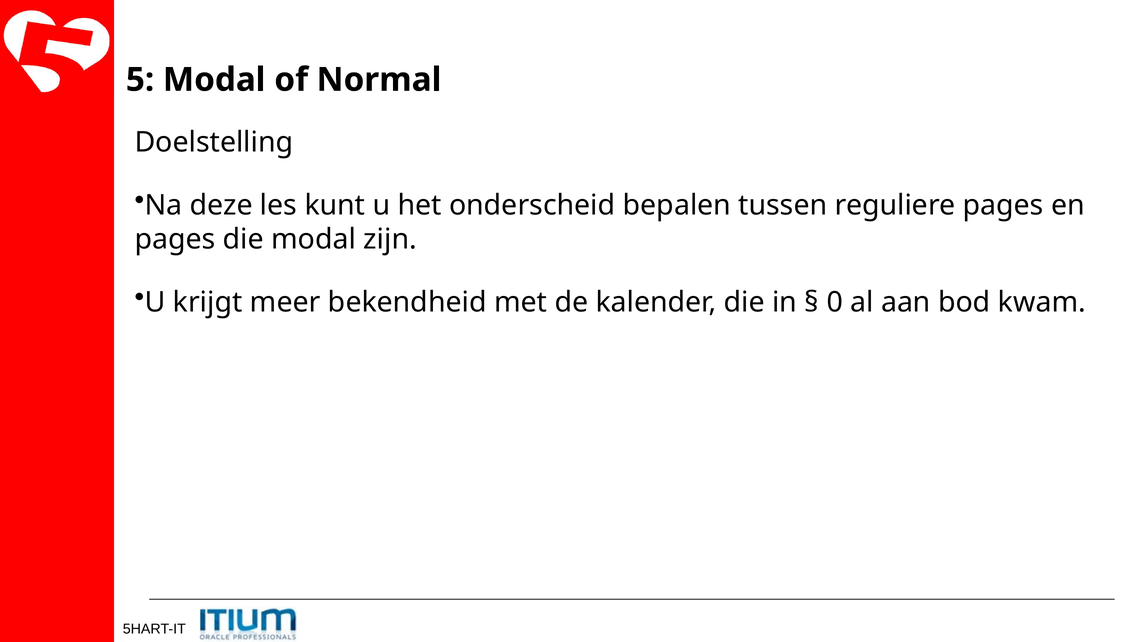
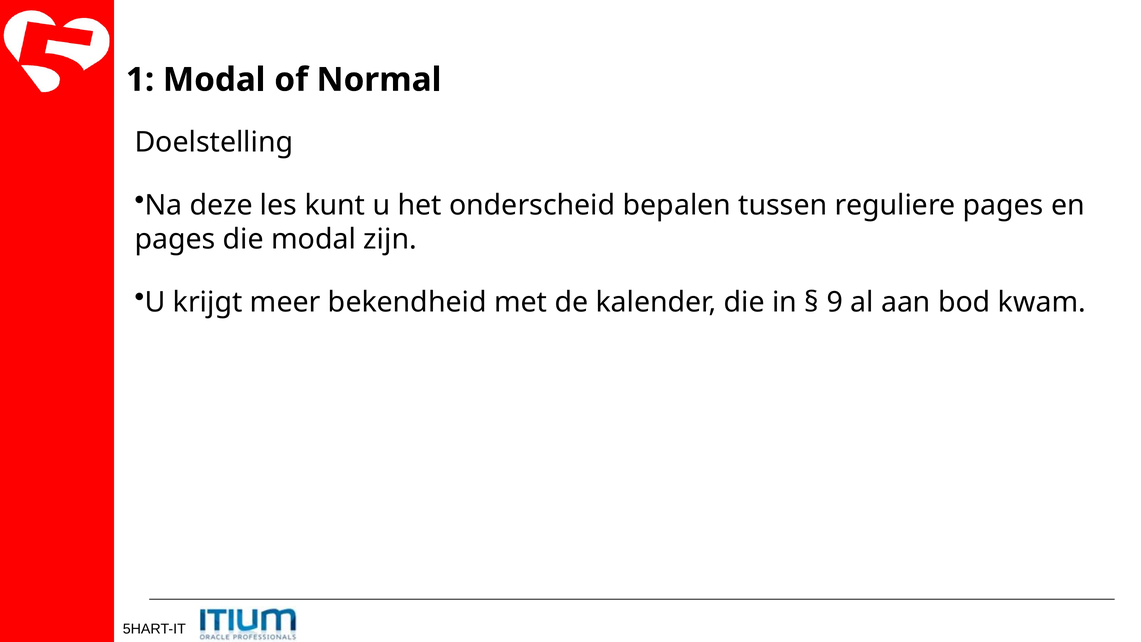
5: 5 -> 1
0: 0 -> 9
